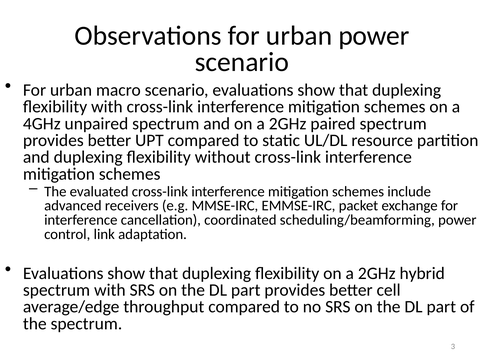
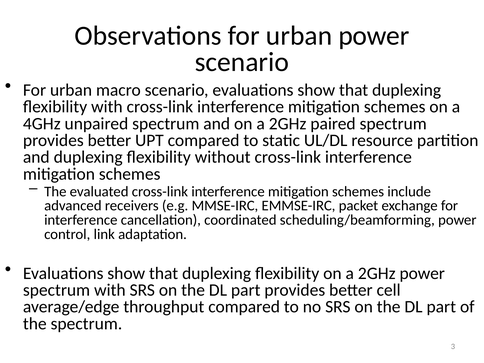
2GHz hybrid: hybrid -> power
